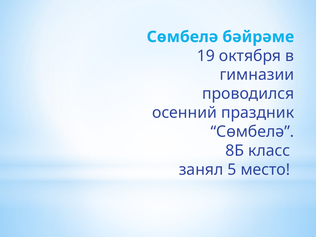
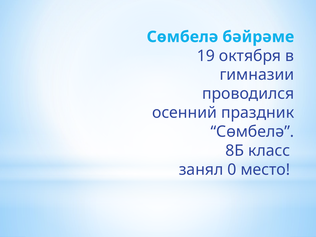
5: 5 -> 0
